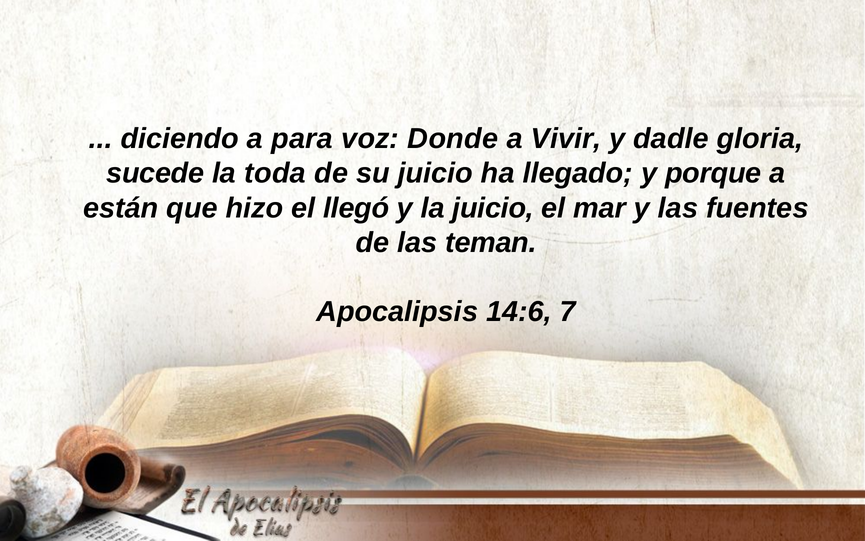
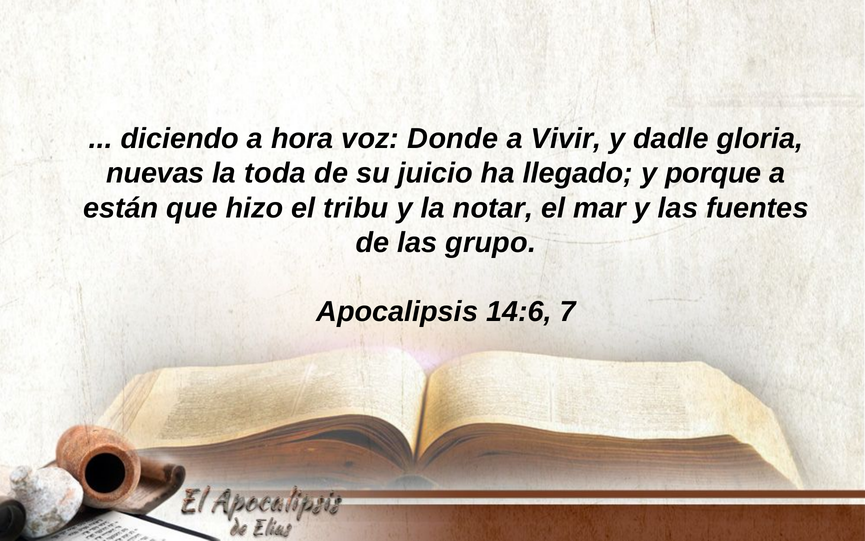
para: para -> hora
sucede: sucede -> nuevas
llegó: llegó -> tribu
la juicio: juicio -> notar
teman: teman -> grupo
